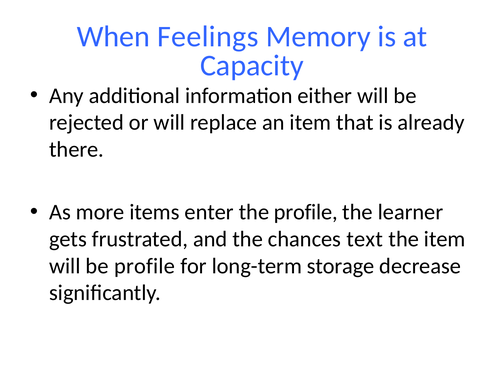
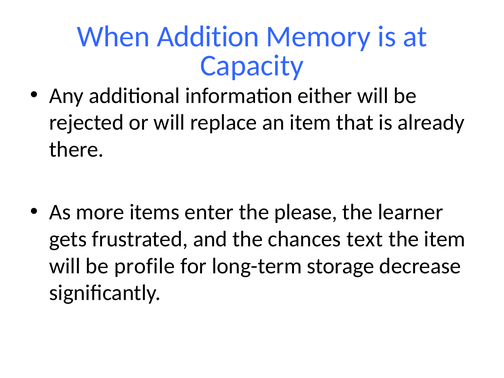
Feelings: Feelings -> Addition
the profile: profile -> please
